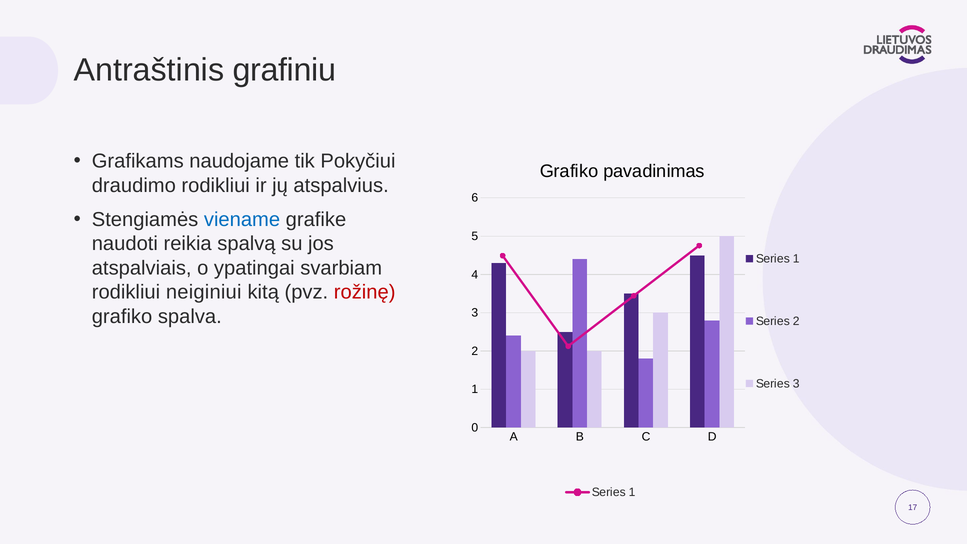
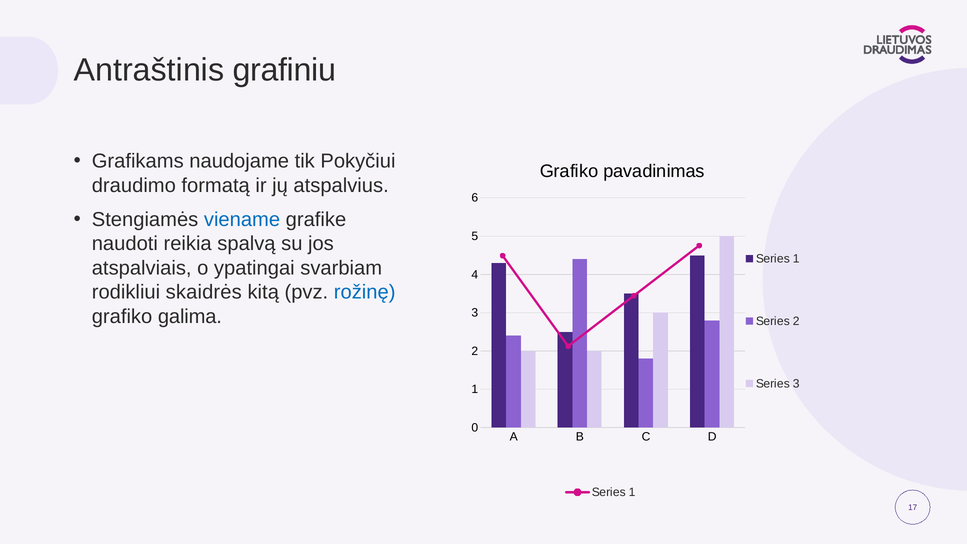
draudimo rodikliui: rodikliui -> formatą
neiginiui: neiginiui -> skaidrės
rožinę colour: red -> blue
spalva: spalva -> galima
